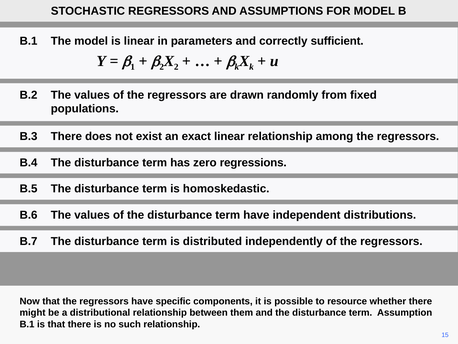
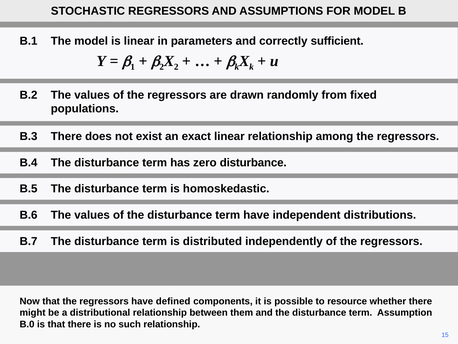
zero regressions: regressions -> disturbance
specific: specific -> defined
B.1 at (27, 324): B.1 -> B.0
